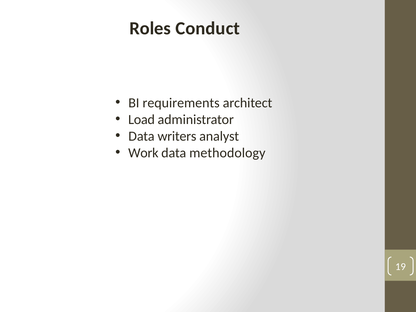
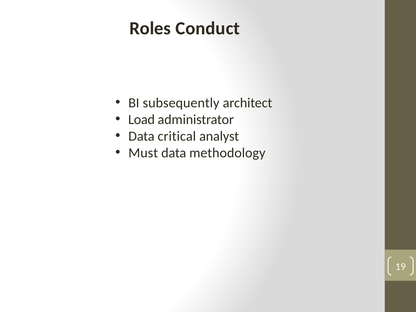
requirements: requirements -> subsequently
writers: writers -> critical
Work: Work -> Must
